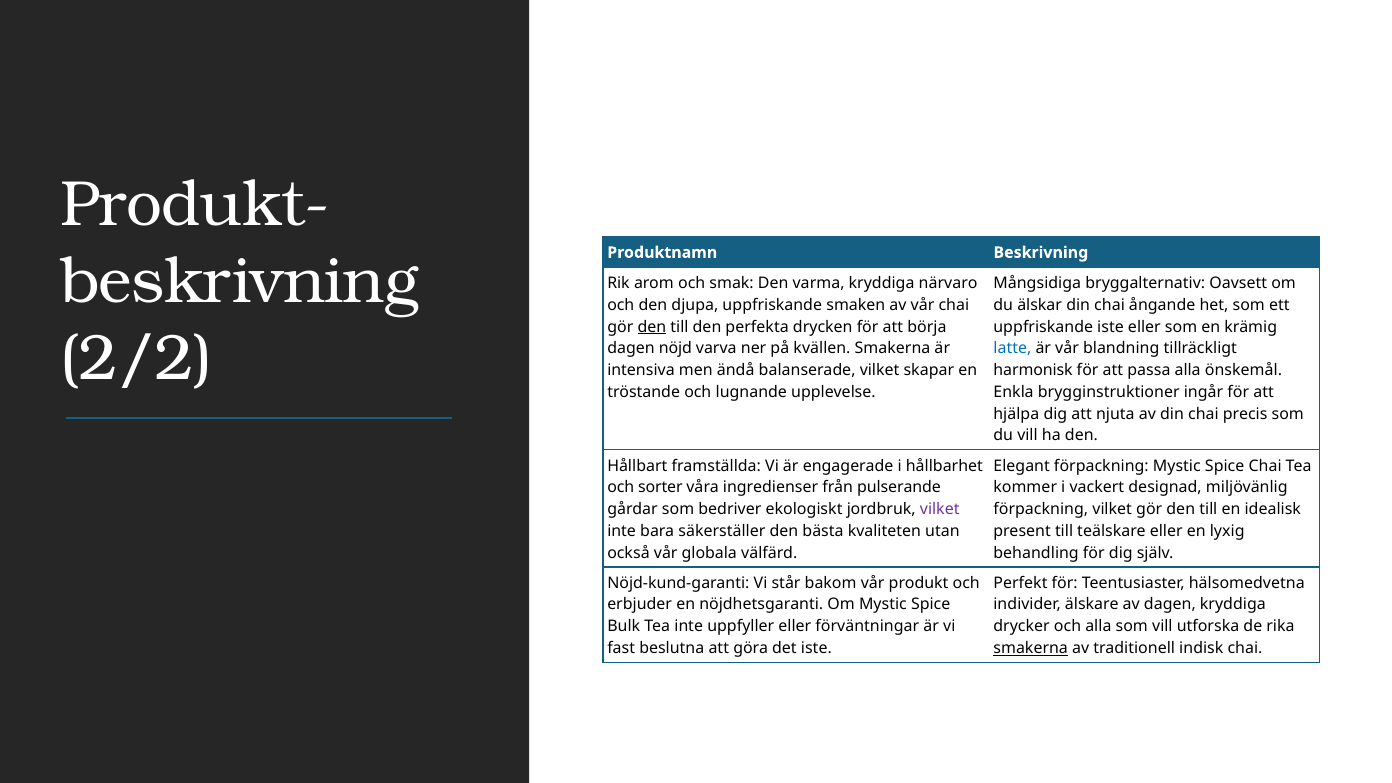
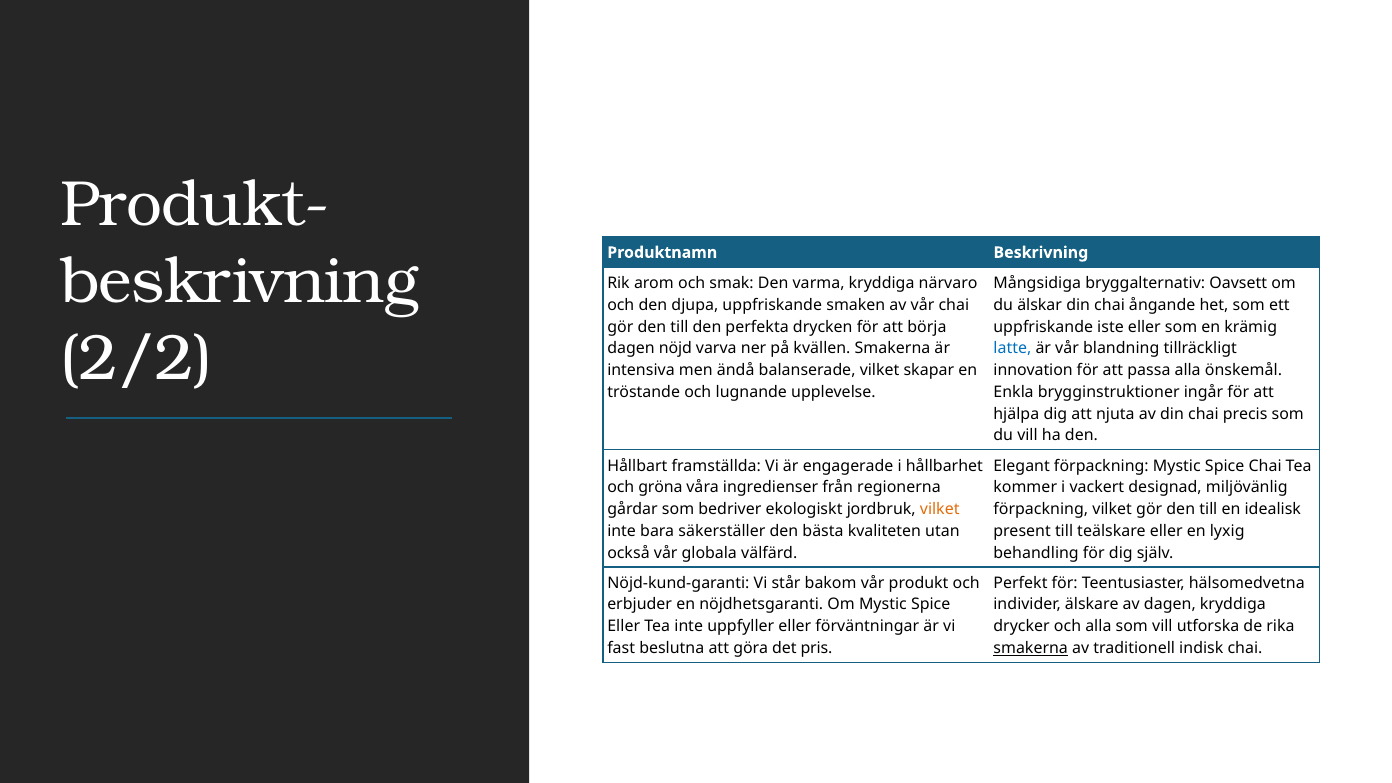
den at (652, 327) underline: present -> none
harmonisk: harmonisk -> innovation
sorter: sorter -> gröna
pulserande: pulserande -> regionerna
vilket at (940, 509) colour: purple -> orange
Bulk at (624, 626): Bulk -> Eller
det iste: iste -> pris
